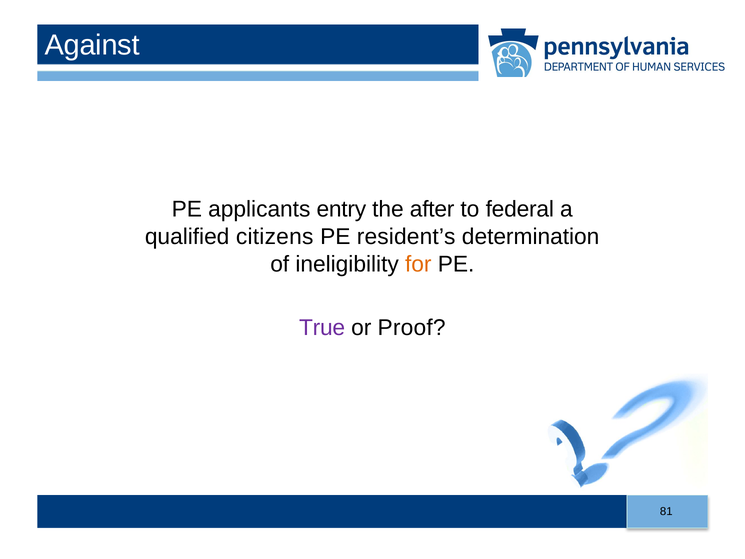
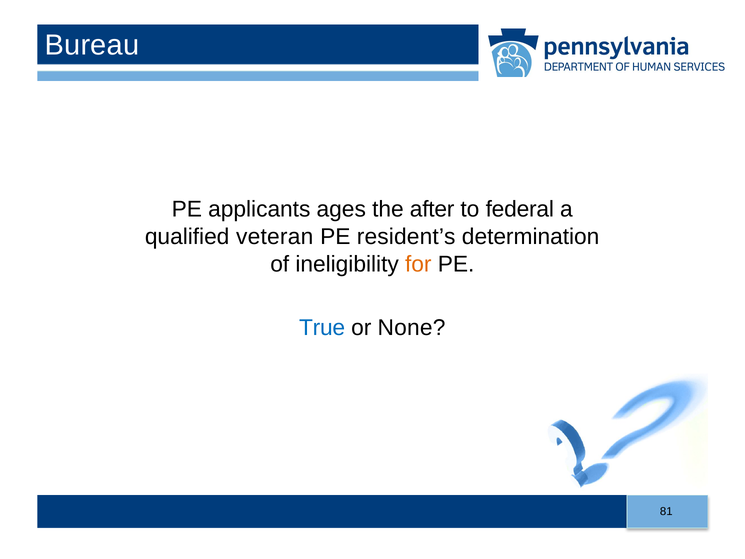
Against: Against -> Bureau
entry: entry -> ages
citizens: citizens -> veteran
True colour: purple -> blue
Proof: Proof -> None
